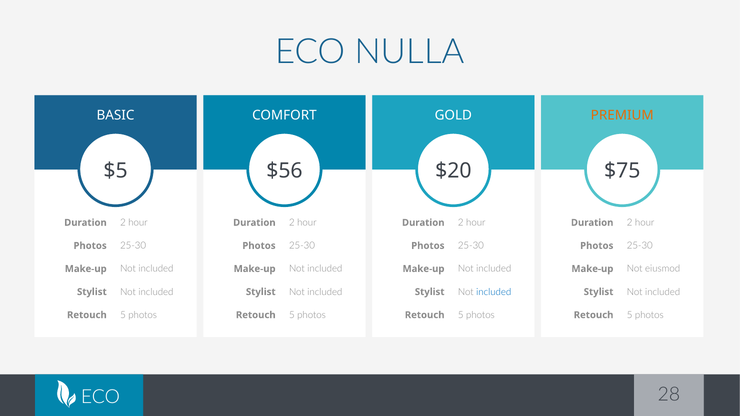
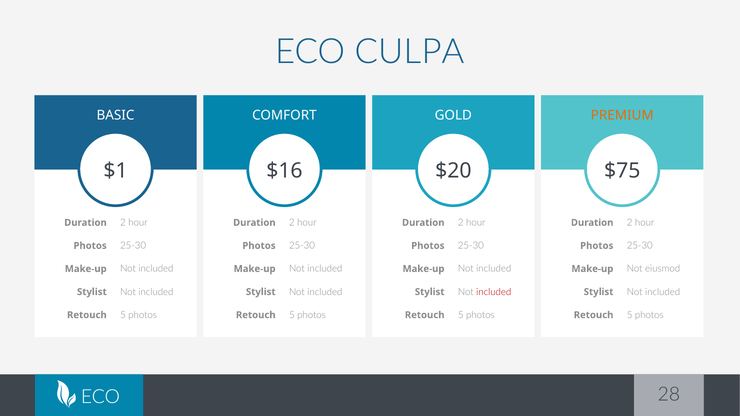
NULLA: NULLA -> CULPA
$5: $5 -> $1
$56: $56 -> $16
included at (494, 292) colour: blue -> red
